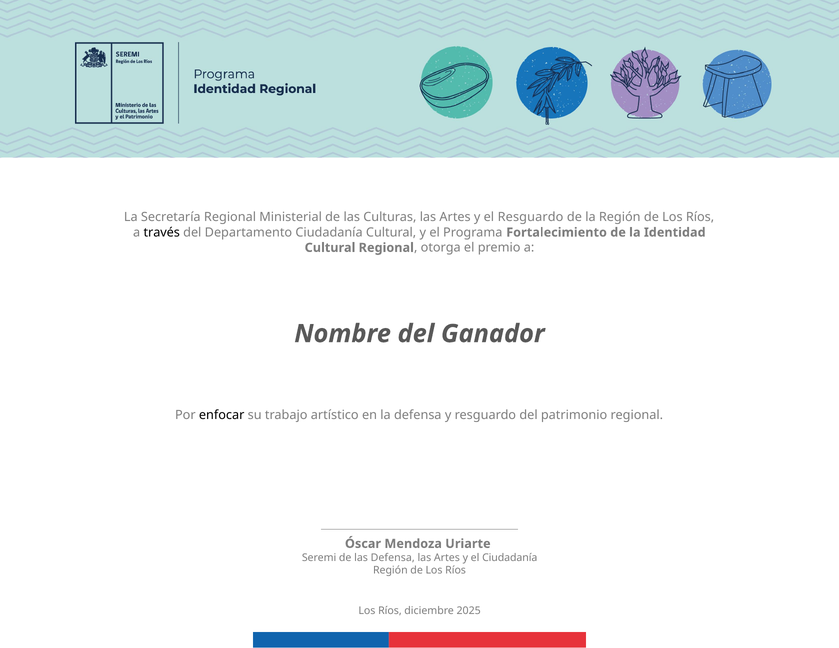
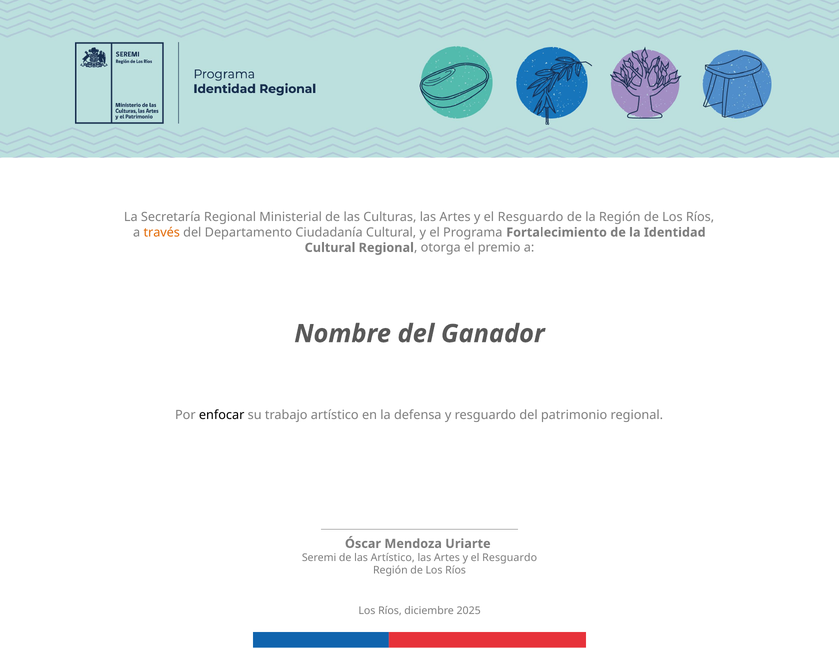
través colour: black -> orange
las Defensa: Defensa -> Artístico
Ciudadanía at (510, 558): Ciudadanía -> Resguardo
